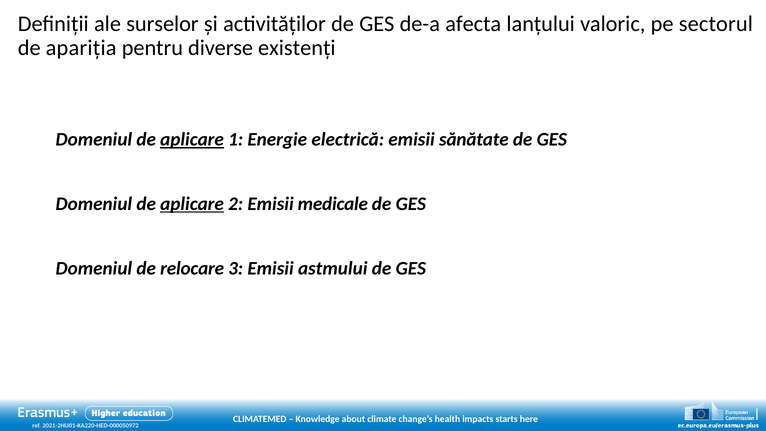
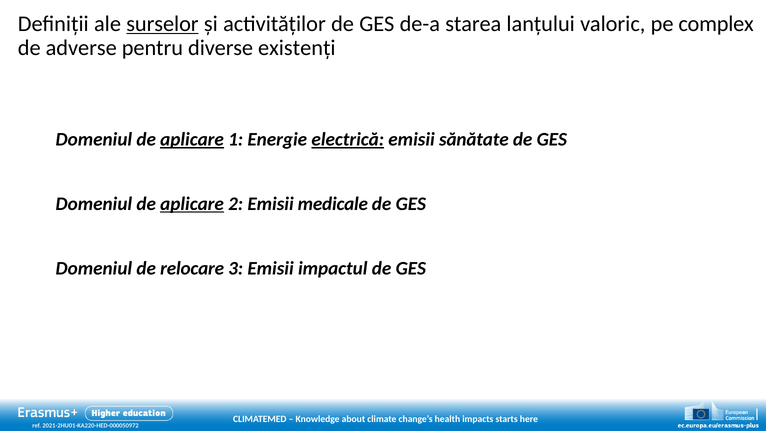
surselor underline: none -> present
afecta: afecta -> starea
sectorul: sectorul -> complex
apariția: apariția -> adverse
electrică underline: none -> present
astmului: astmului -> impactul
